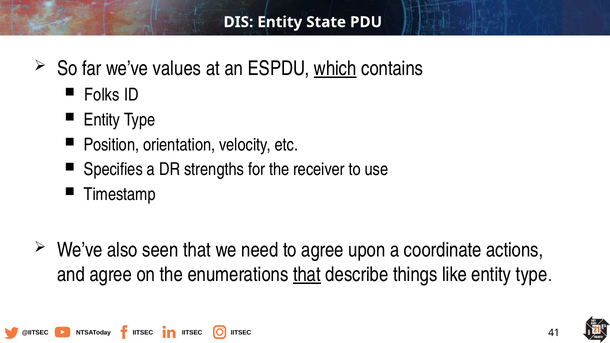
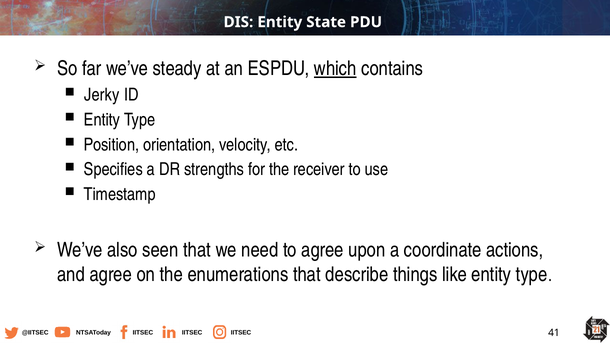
values: values -> steady
Folks: Folks -> Jerky
that at (307, 275) underline: present -> none
